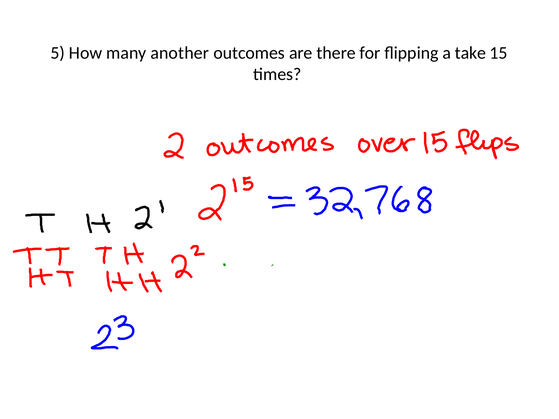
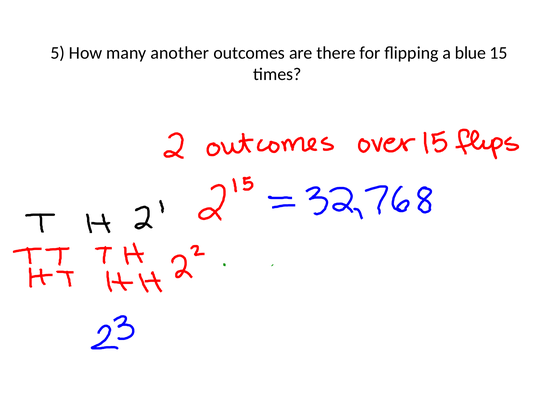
take: take -> blue
